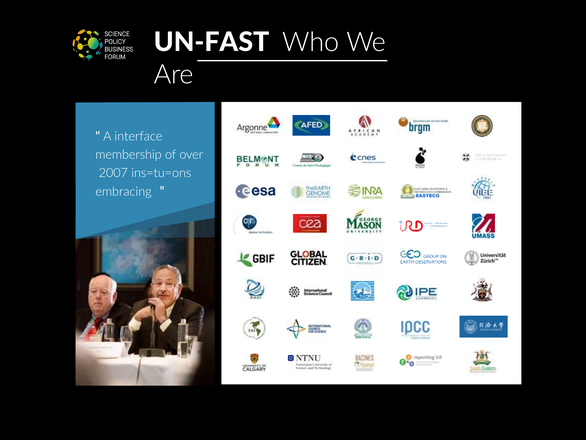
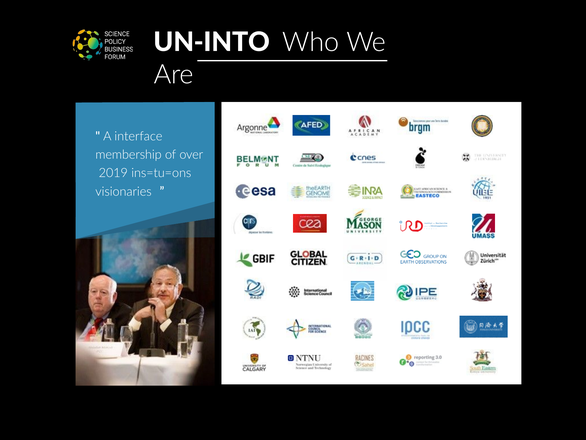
UN-FAST: UN-FAST -> UN-INTO
2007: 2007 -> 2019
embracing: embracing -> visionaries
